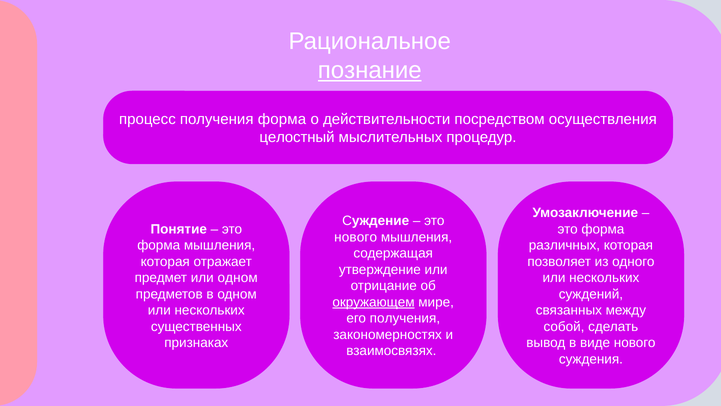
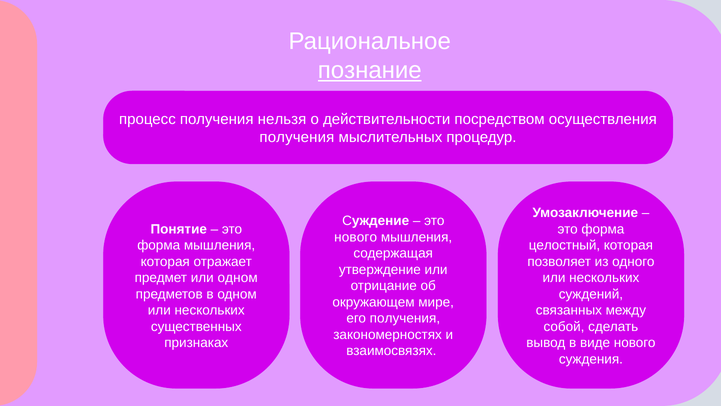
получения форма: форма -> нельзя
целостный at (297, 137): целостный -> получения
различных: различных -> целостный
окружающем underline: present -> none
